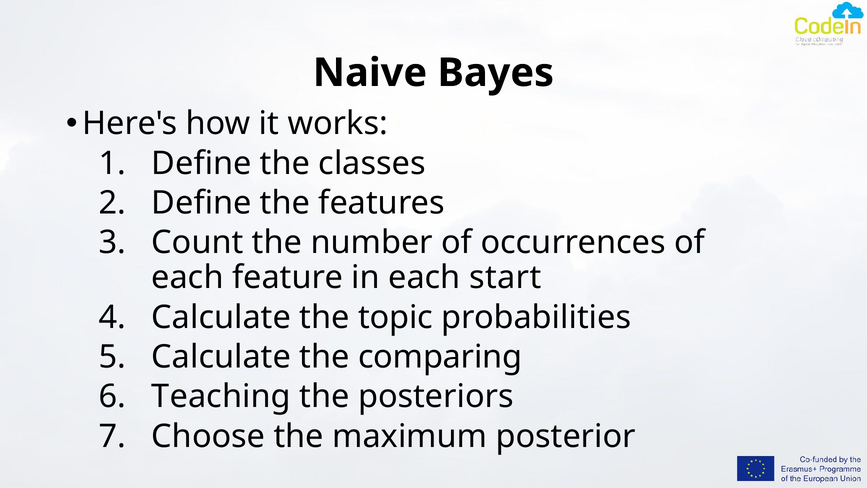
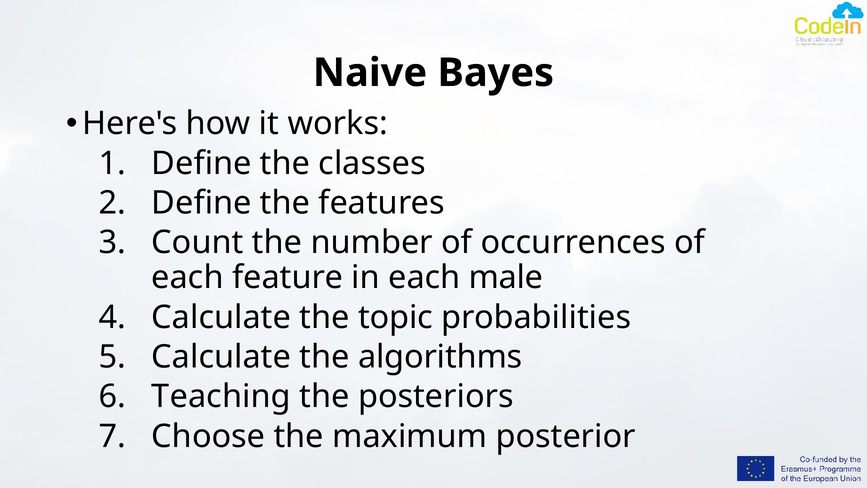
start: start -> male
comparing: comparing -> algorithms
